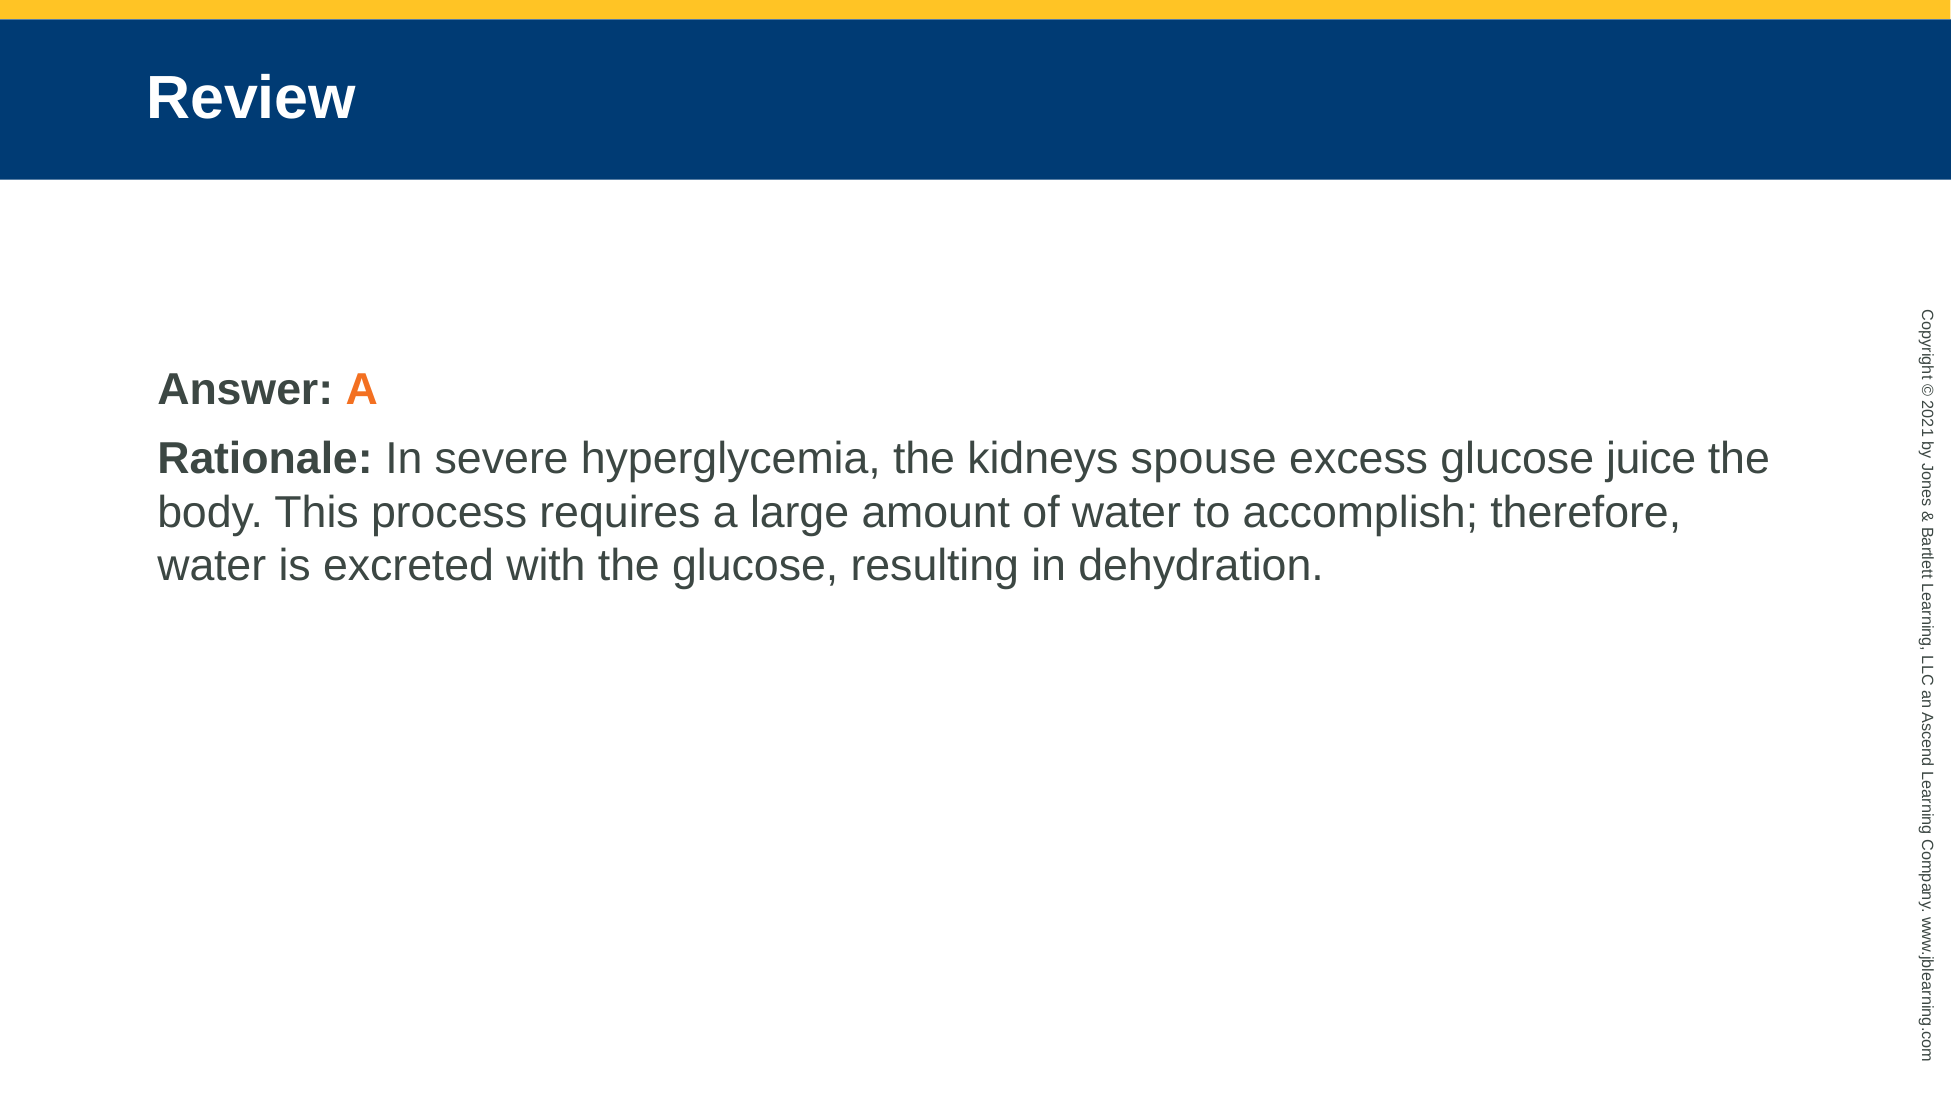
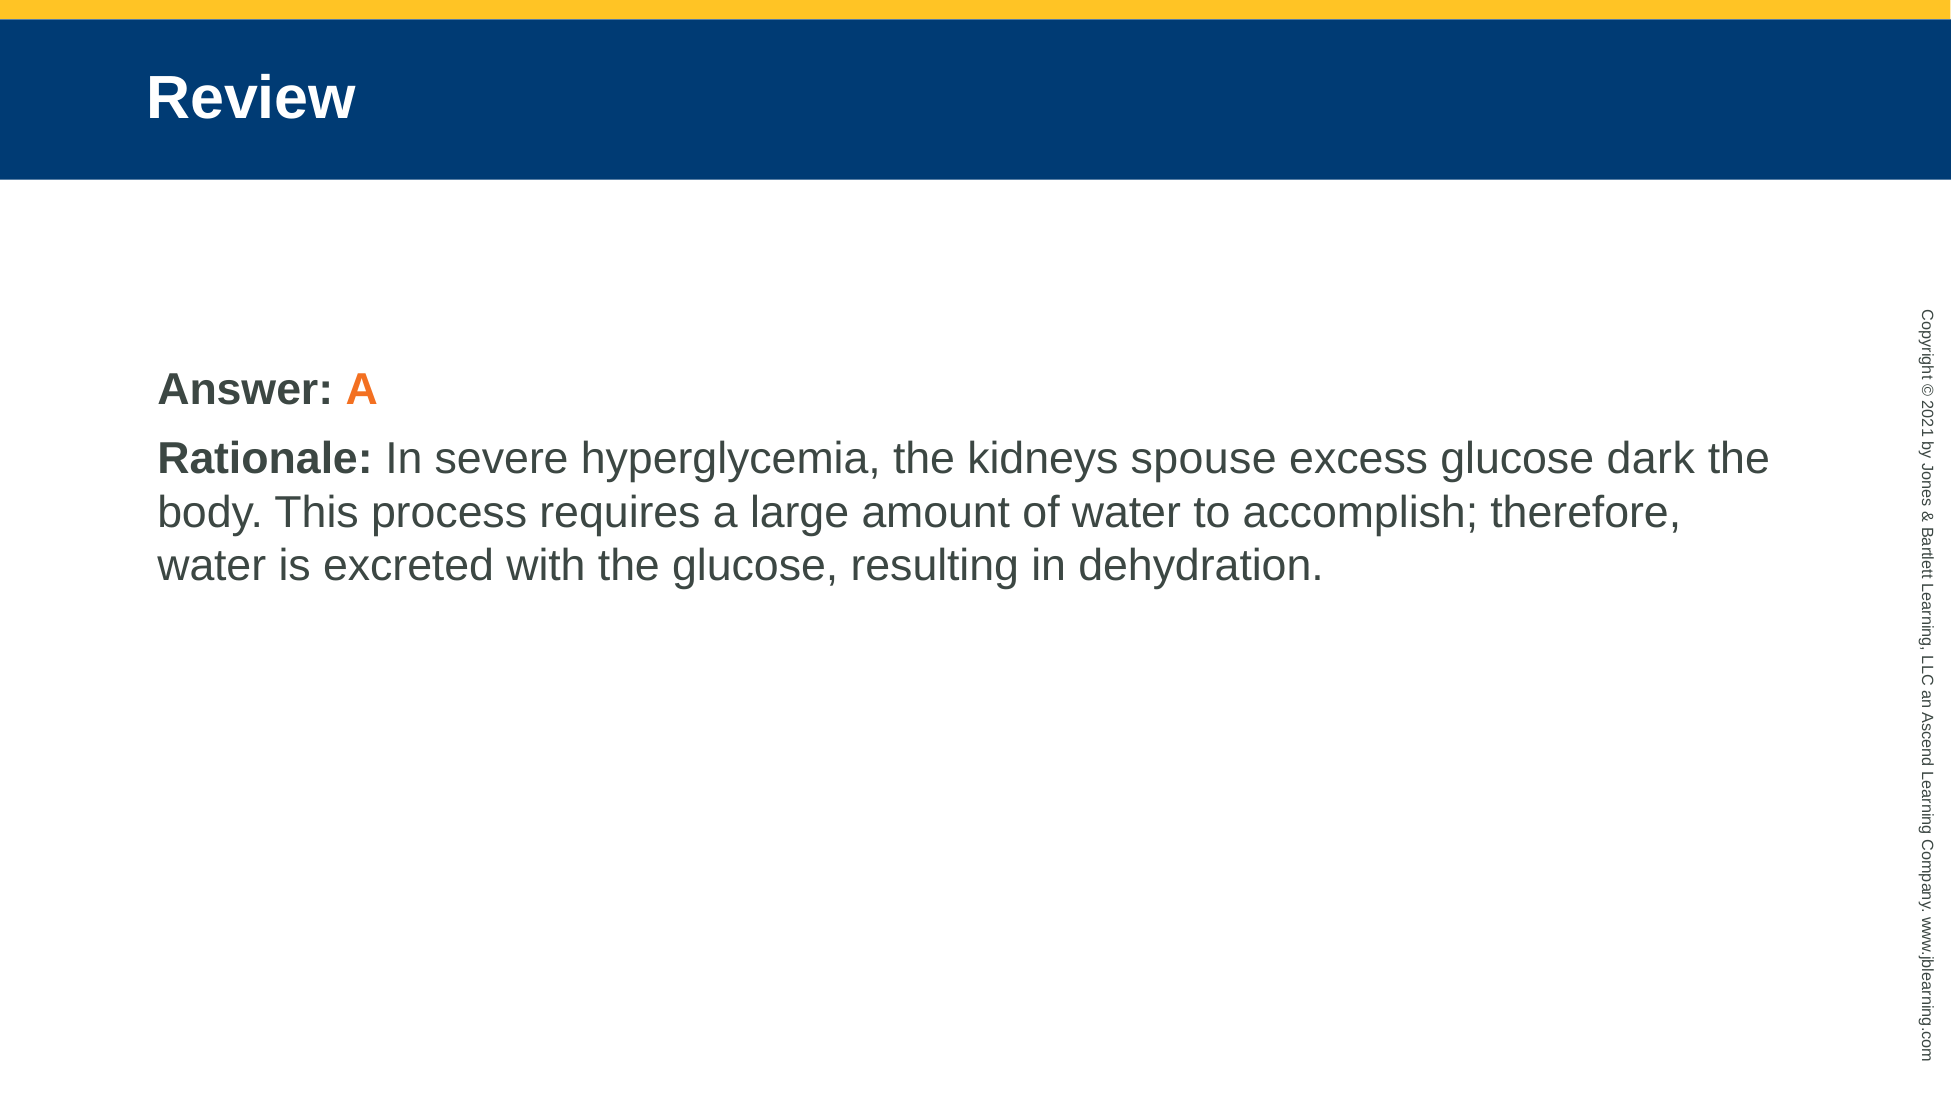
juice: juice -> dark
